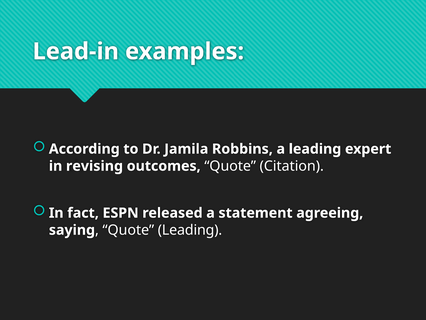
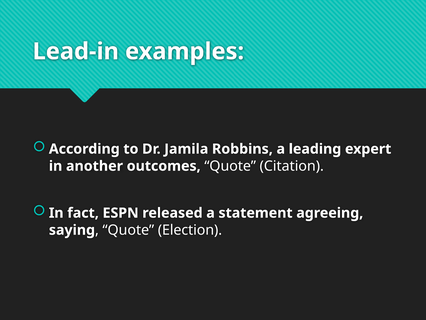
revising: revising -> another
Quote Leading: Leading -> Election
